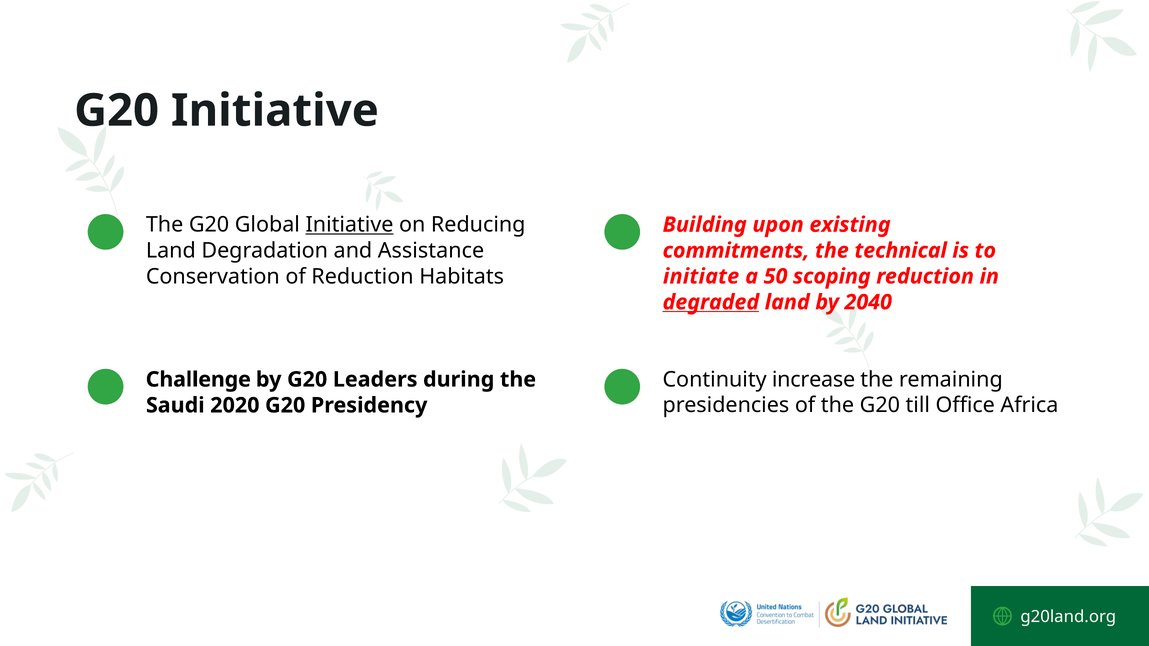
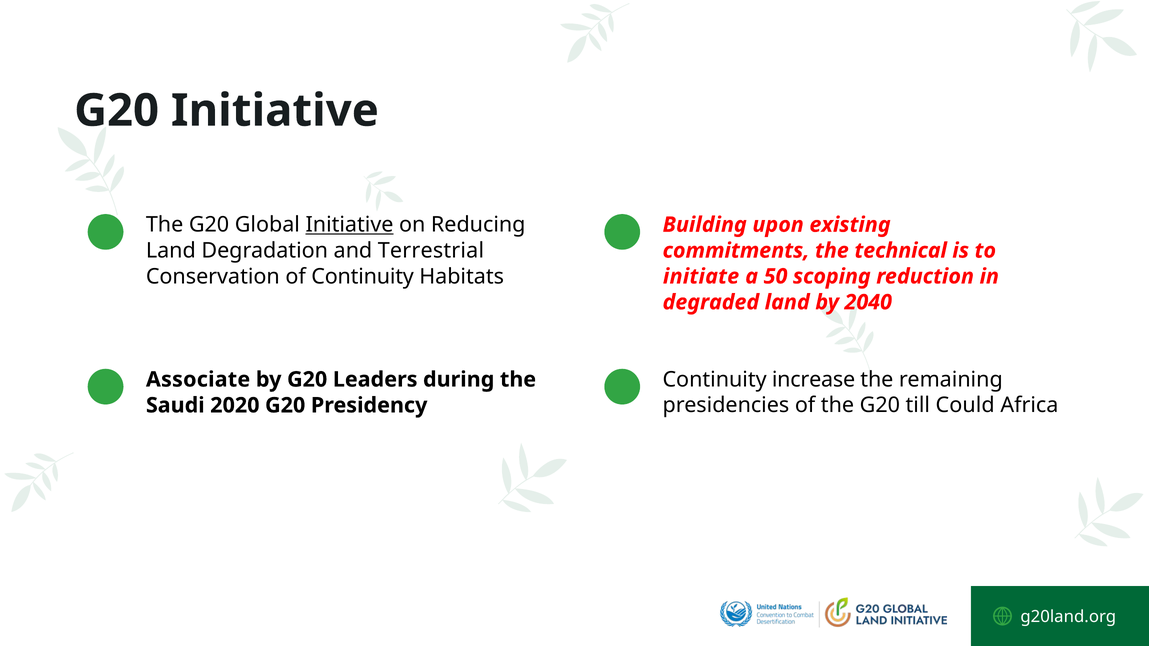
Assistance: Assistance -> Terrestrial
of Reduction: Reduction -> Continuity
degraded underline: present -> none
Challenge: Challenge -> Associate
Office: Office -> Could
